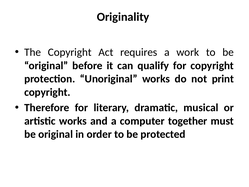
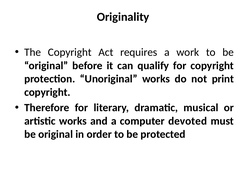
together: together -> devoted
